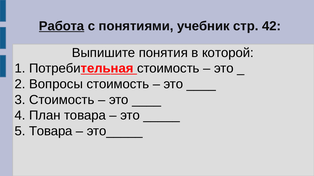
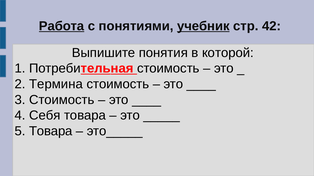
учебник underline: none -> present
Вопросы: Вопросы -> Термина
План: План -> Себя
